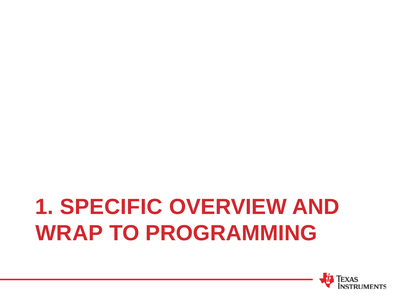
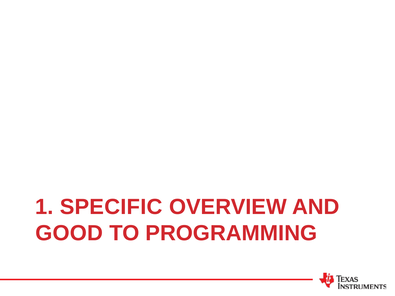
WRAP: WRAP -> GOOD
